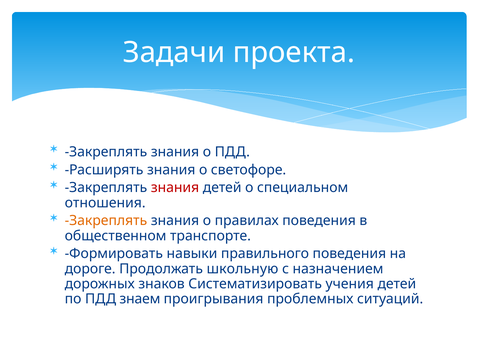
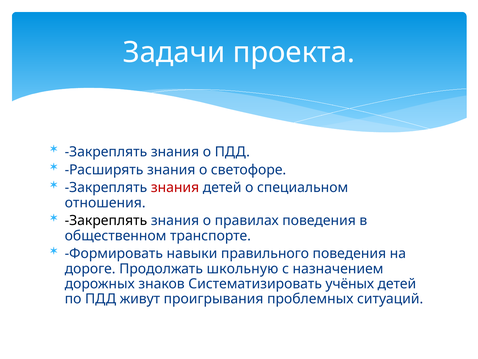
Закреплять at (106, 220) colour: orange -> black
учения: учения -> учёных
знаем: знаем -> живут
